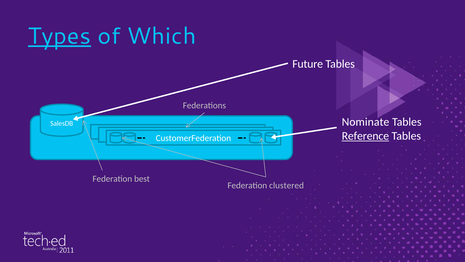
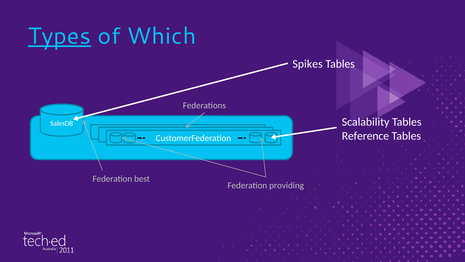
Future: Future -> Spikes
Nominate: Nominate -> Scalability
Reference underline: present -> none
clustered: clustered -> providing
